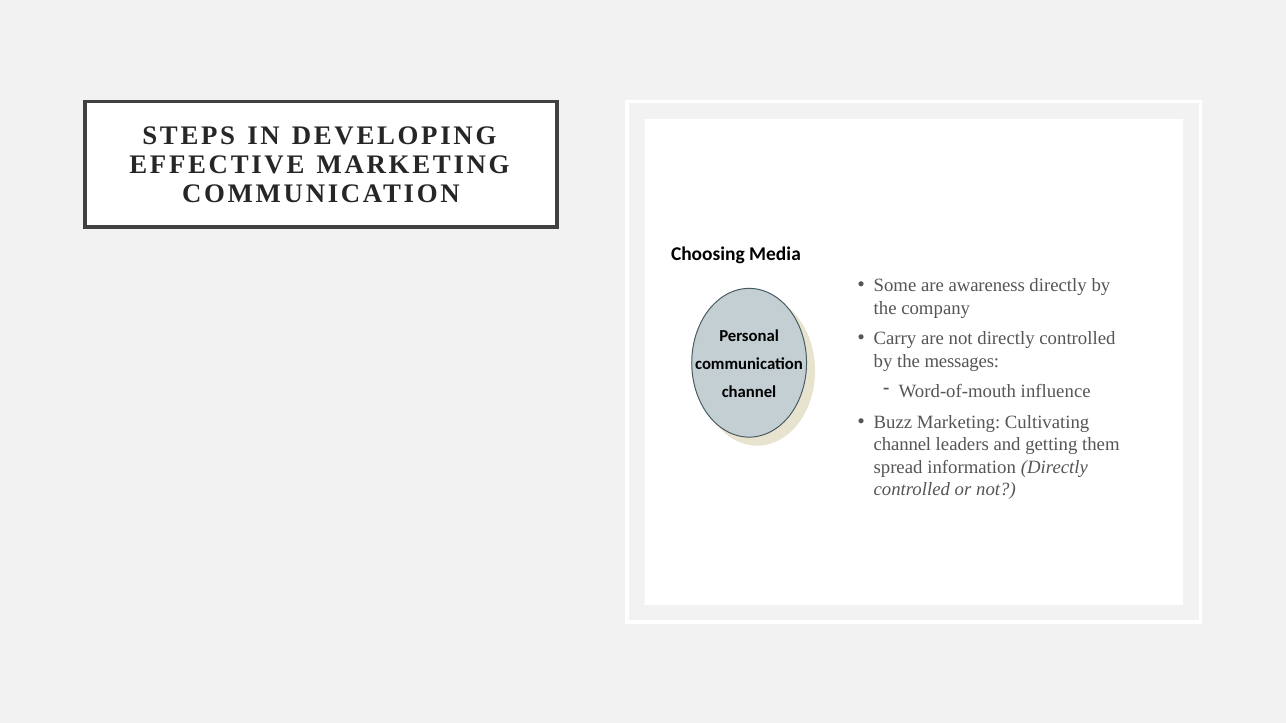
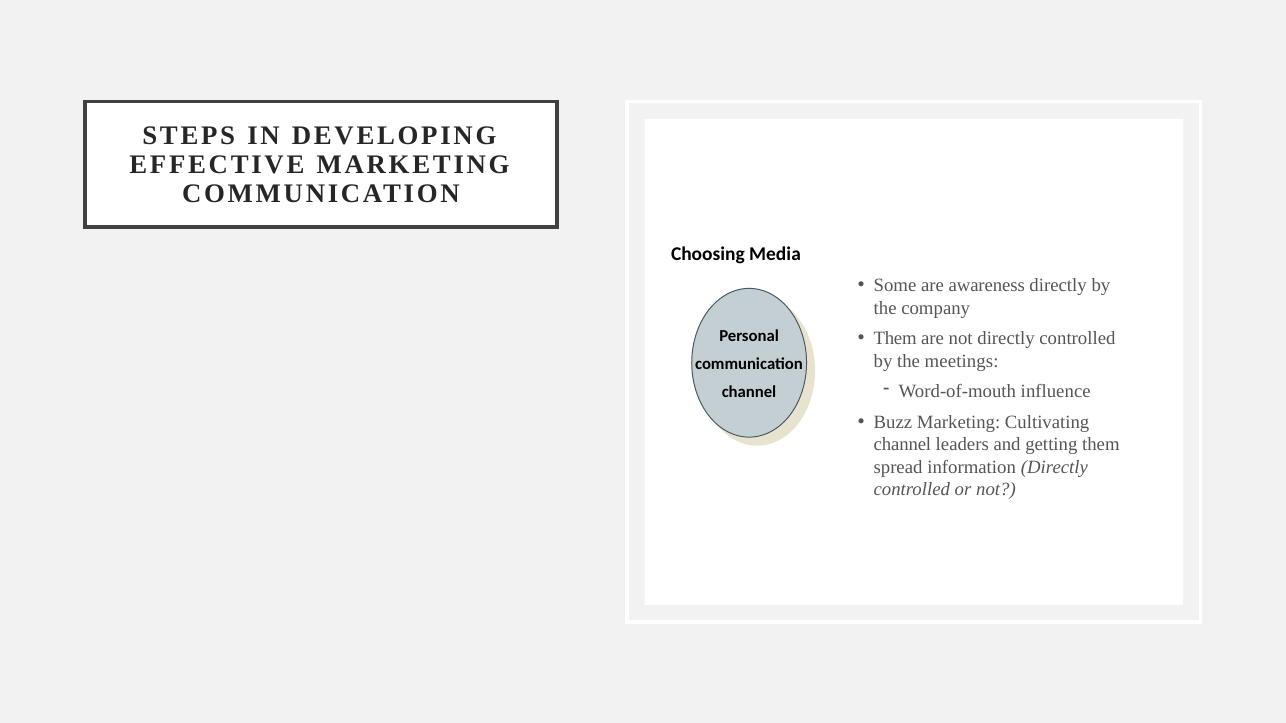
Carry at (895, 339): Carry -> Them
messages: messages -> meetings
